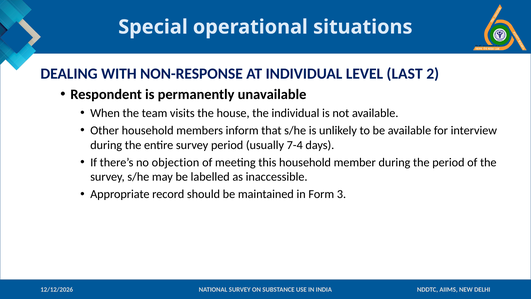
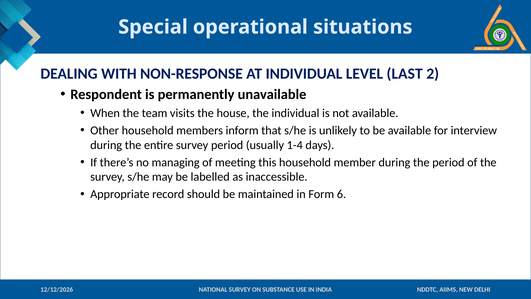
7-4: 7-4 -> 1-4
objection: objection -> managing
3: 3 -> 6
